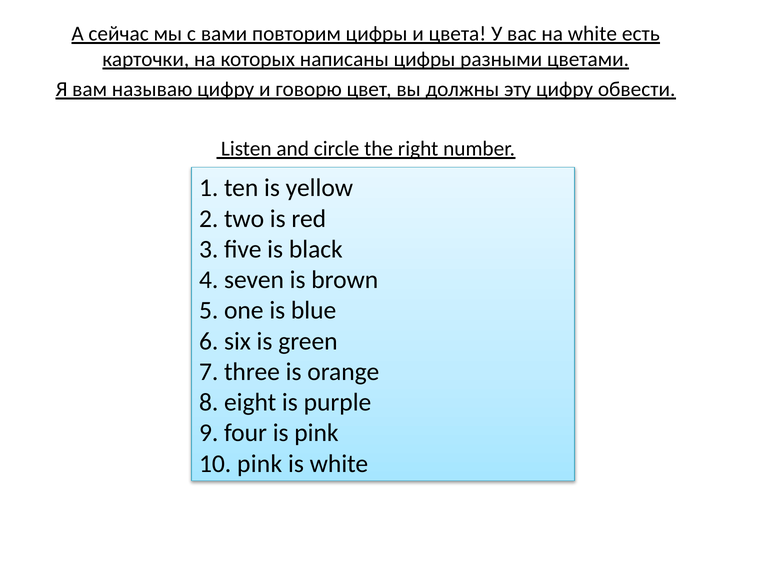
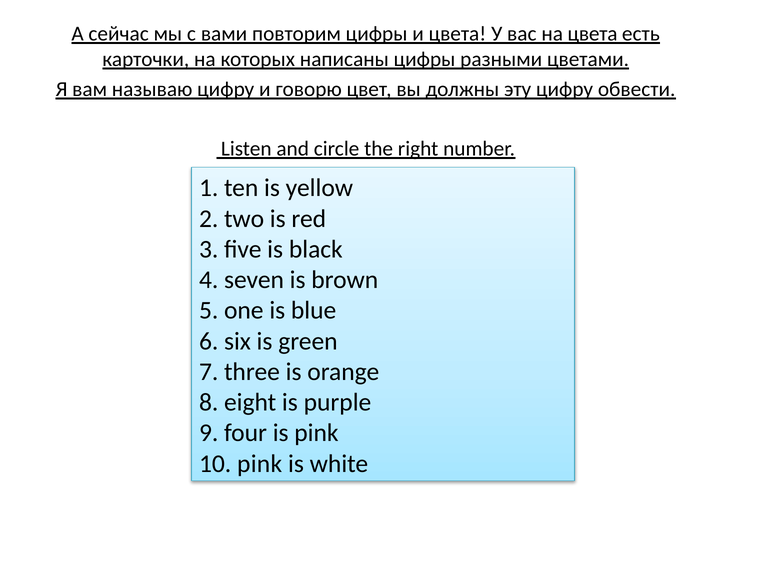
на white: white -> цвета
